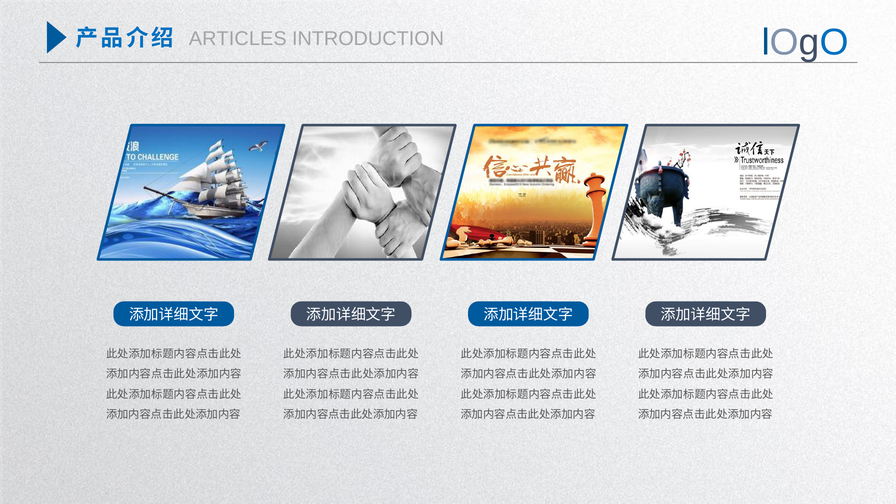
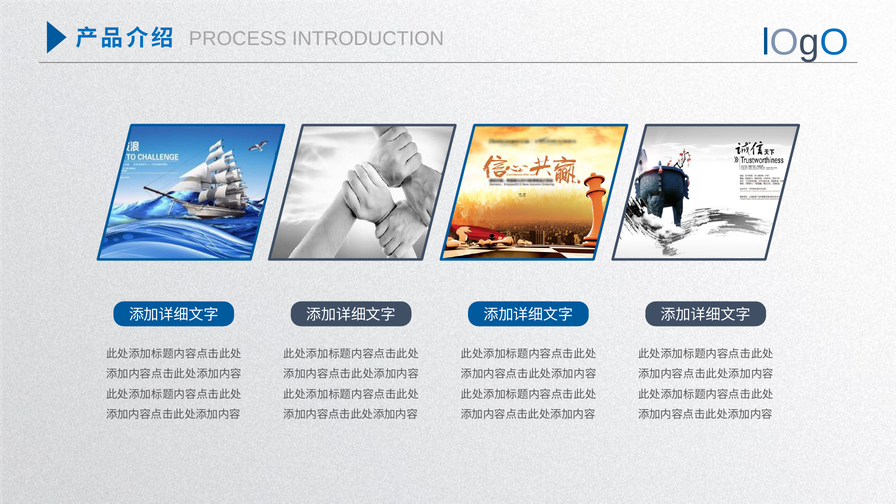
ARTICLES: ARTICLES -> PROCESS
